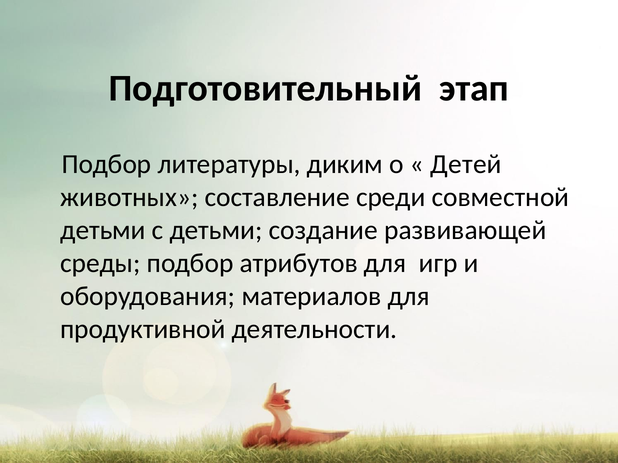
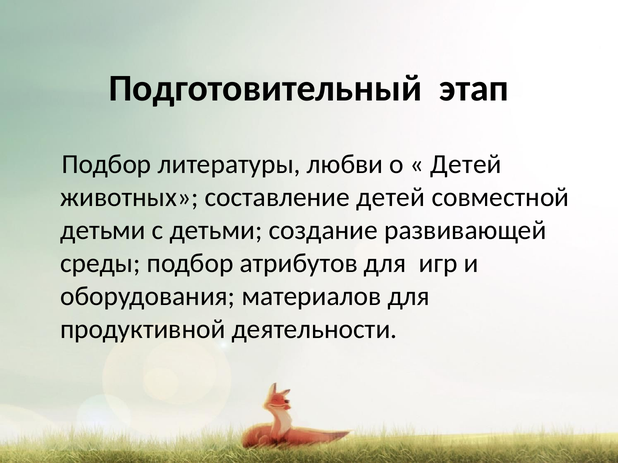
диким: диким -> любви
составление среди: среди -> детей
